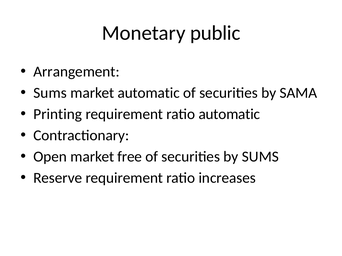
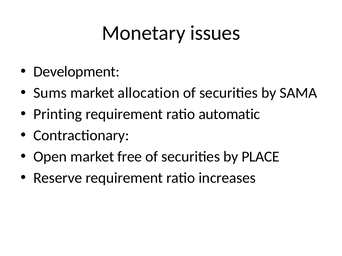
public: public -> issues
Arrangement: Arrangement -> Development
market automatic: automatic -> allocation
by SUMS: SUMS -> PLACE
